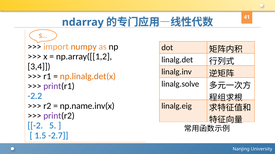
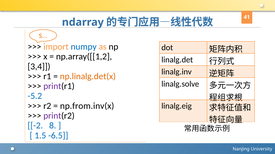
numpy colour: orange -> blue
-2.2: -2.2 -> -5.2
np.name.inv(x: np.name.inv(x -> np.from.inv(x
5: 5 -> 8
-2.7: -2.7 -> -6.5
